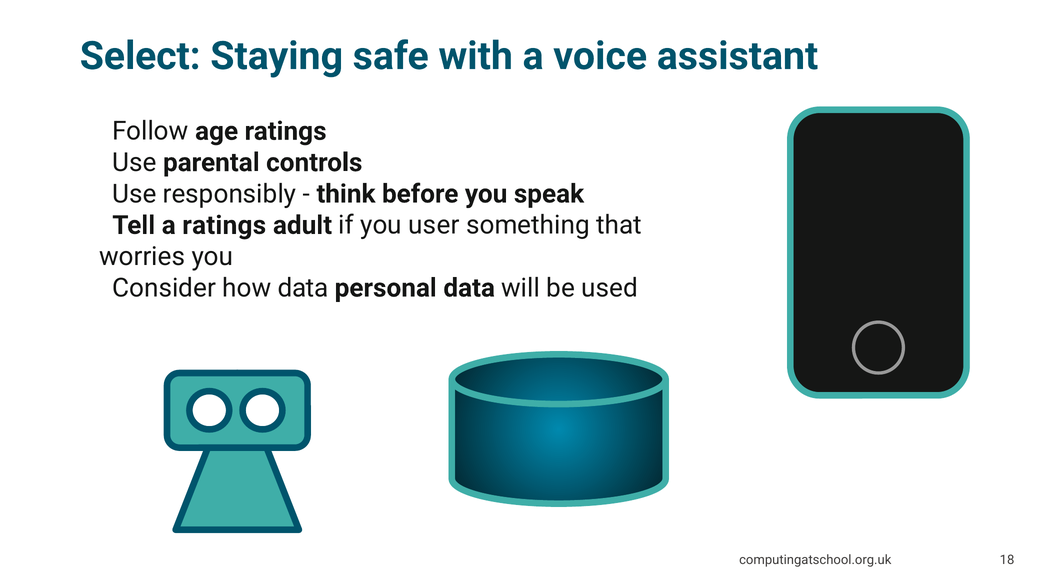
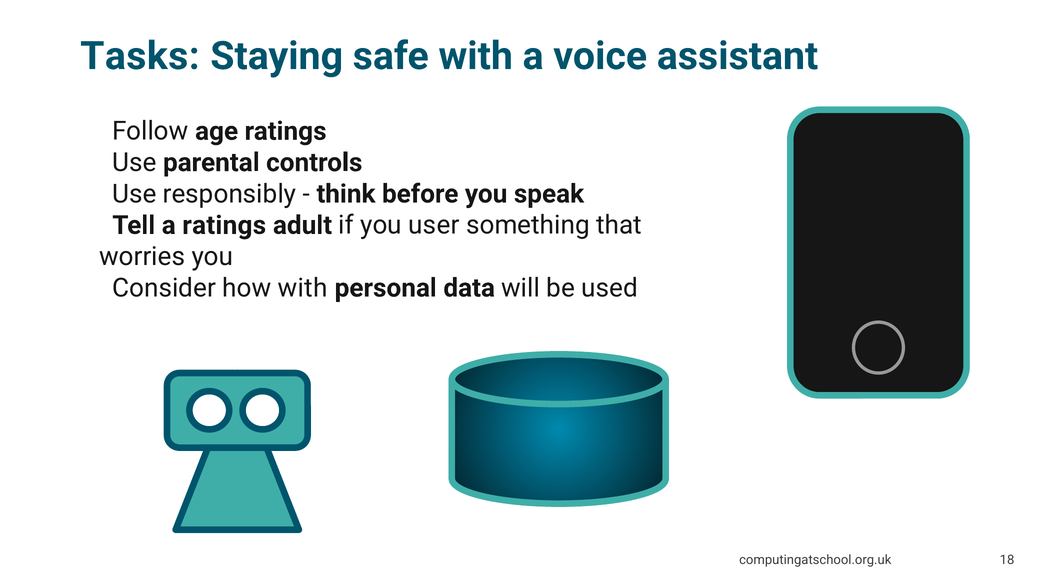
Select: Select -> Tasks
how data: data -> with
